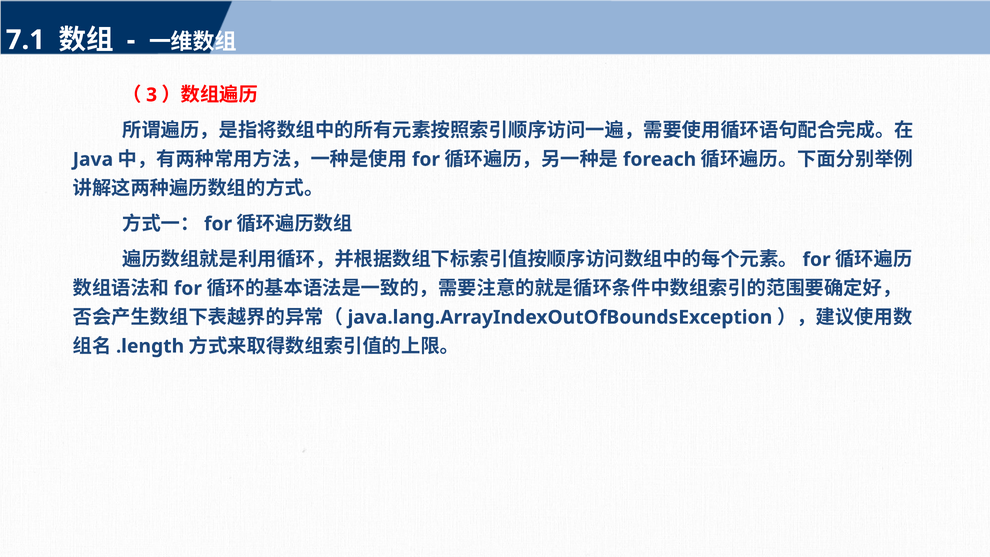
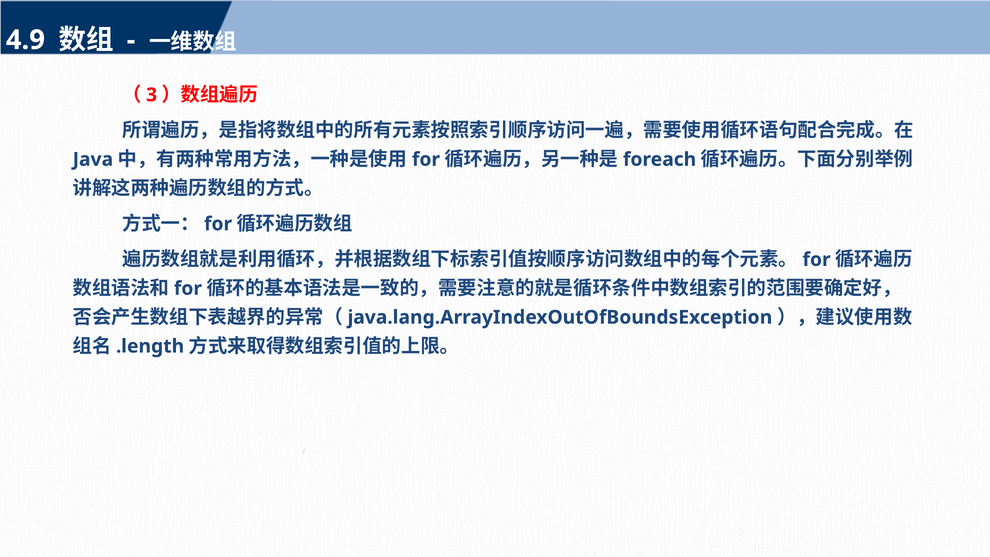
7.1: 7.1 -> 4.9
